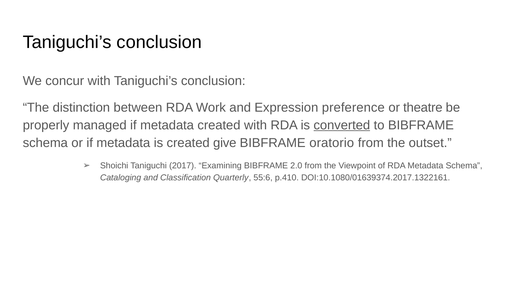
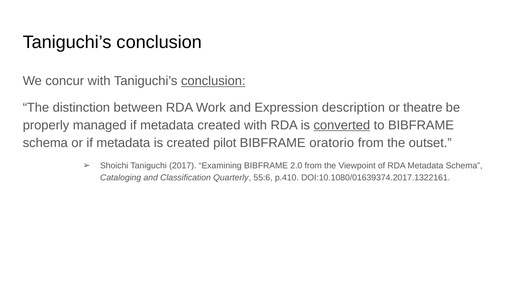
conclusion at (213, 81) underline: none -> present
preference: preference -> description
give: give -> pilot
